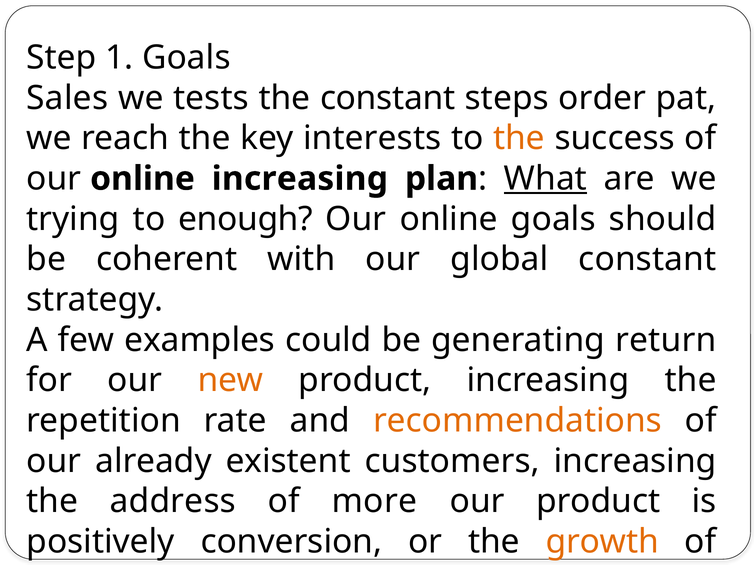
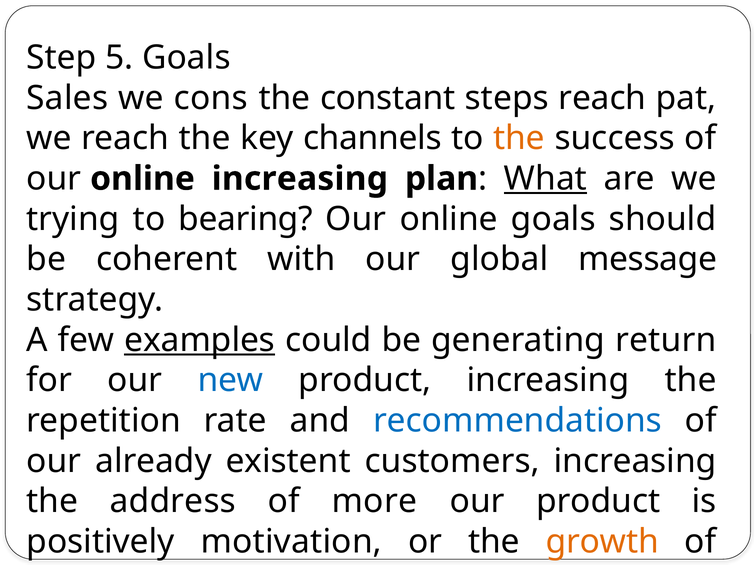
1: 1 -> 5
tests: tests -> cons
steps order: order -> reach
interests: interests -> channels
enough: enough -> bearing
global constant: constant -> message
examples underline: none -> present
new colour: orange -> blue
recommendations colour: orange -> blue
conversion: conversion -> motivation
